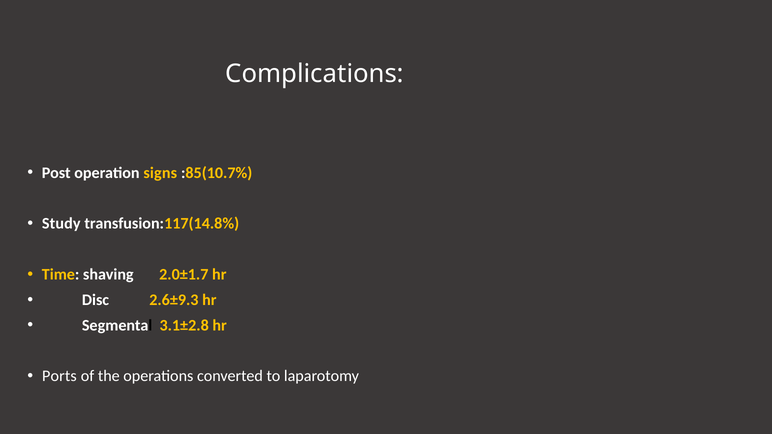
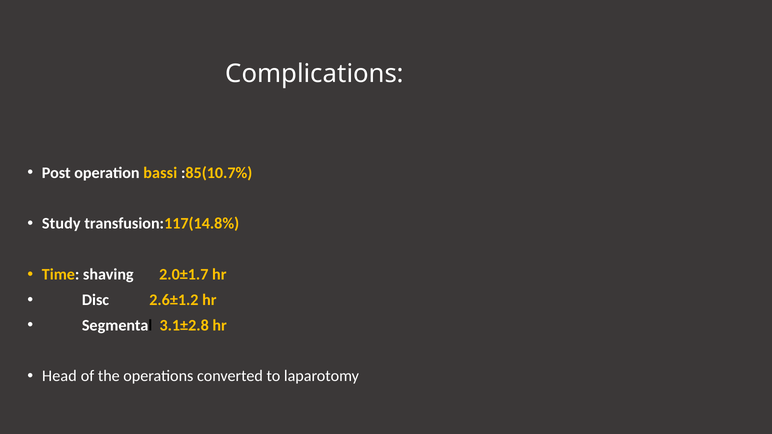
signs: signs -> bassi
2.6±9.3: 2.6±9.3 -> 2.6±1.2
Ports: Ports -> Head
